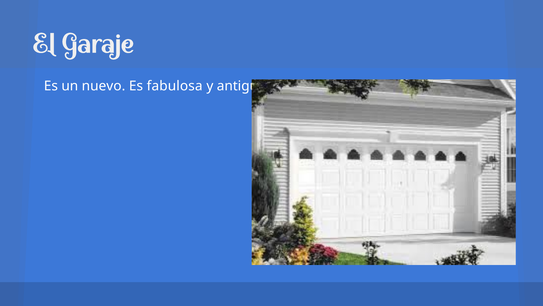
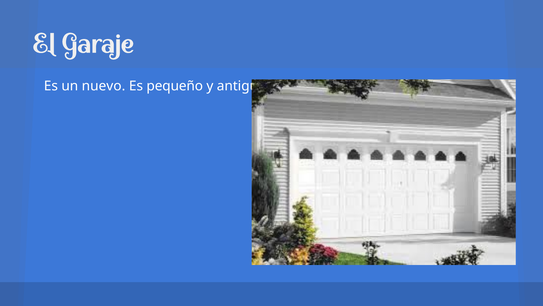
fabulosa: fabulosa -> pequeño
